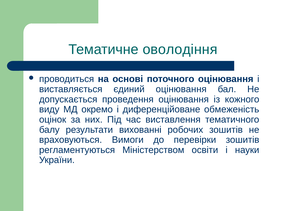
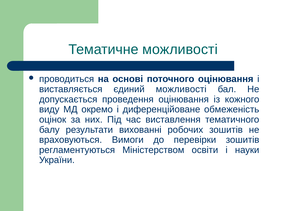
Тематичне оволодіння: оволодіння -> можливості
єдиний оцінювання: оцінювання -> можливості
